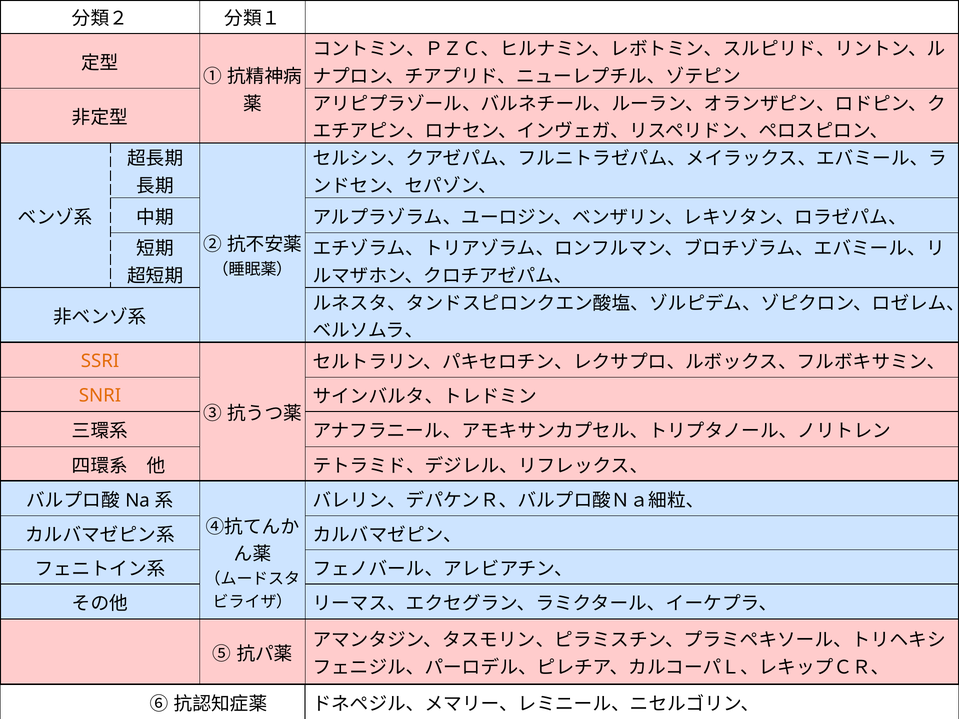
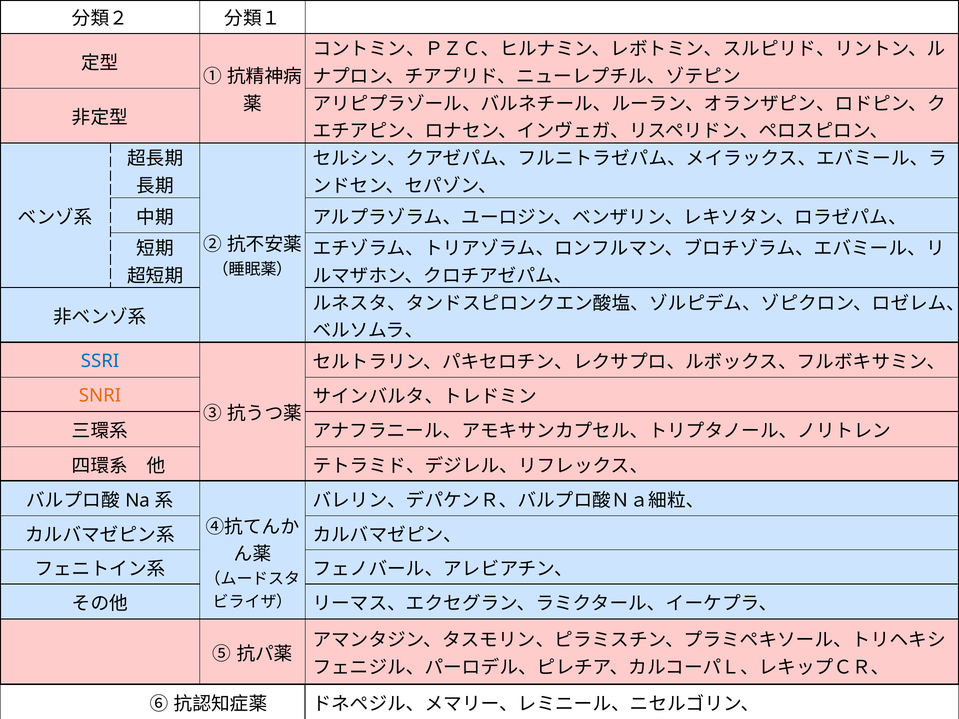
SSRI colour: orange -> blue
